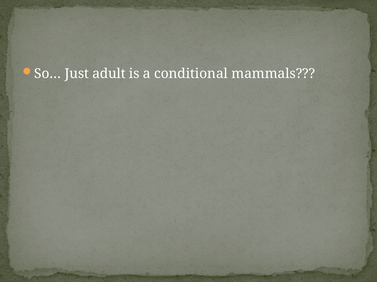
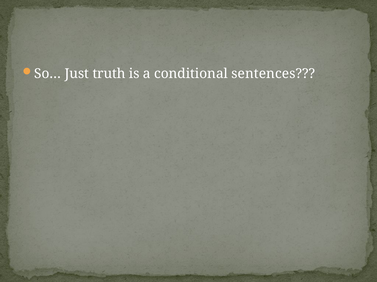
adult: adult -> truth
mammals: mammals -> sentences
